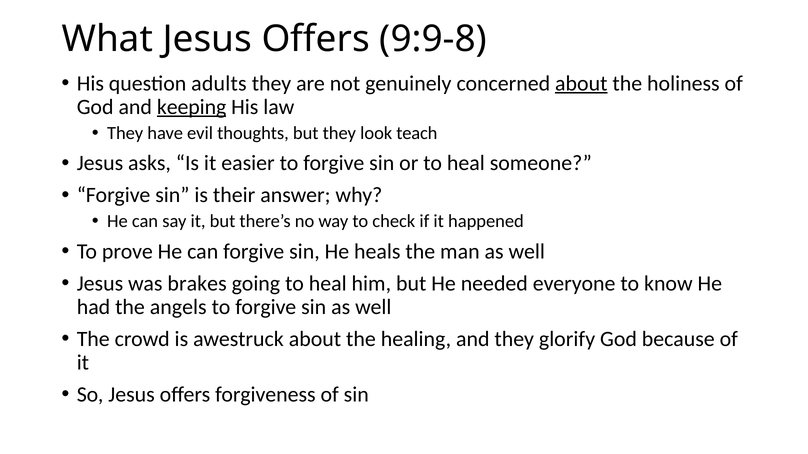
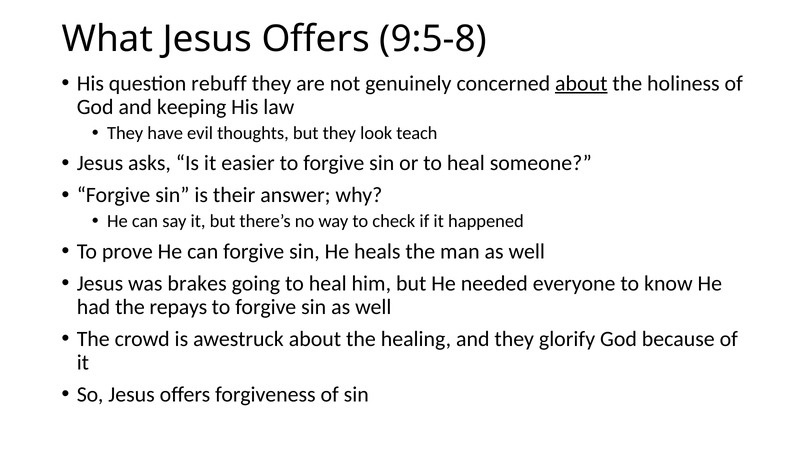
9:9-8: 9:9-8 -> 9:5-8
adults: adults -> rebuff
keeping underline: present -> none
angels: angels -> repays
